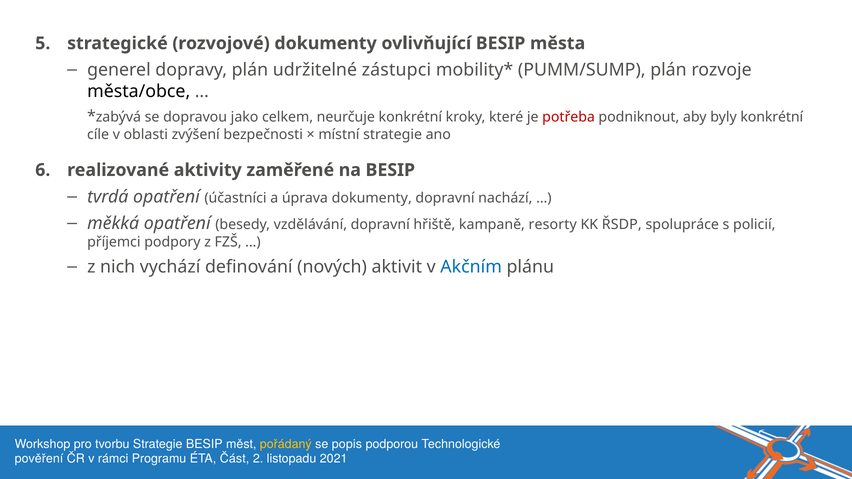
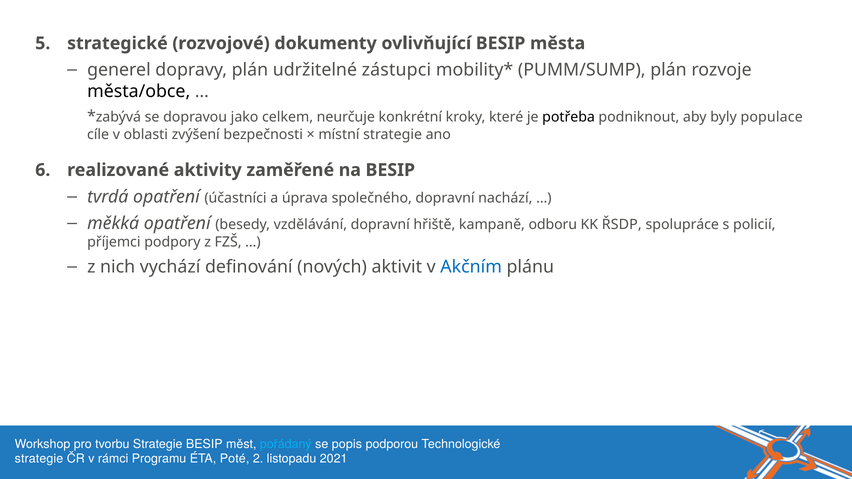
potřeba colour: red -> black
byly konkrétní: konkrétní -> populace
úprava dokumenty: dokumenty -> společného
resorty: resorty -> odboru
pořádaný colour: yellow -> light blue
pověření at (39, 459): pověření -> strategie
Část: Část -> Poté
